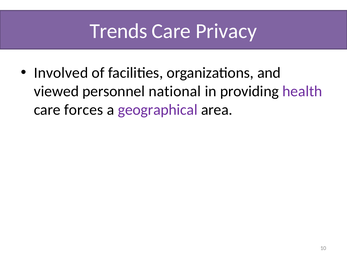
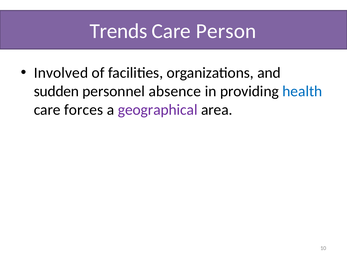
Privacy: Privacy -> Person
viewed: viewed -> sudden
national: national -> absence
health colour: purple -> blue
